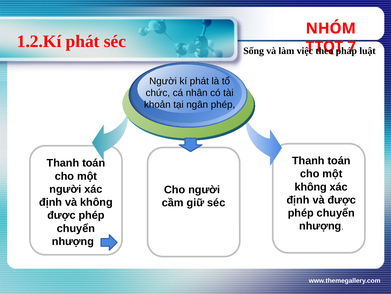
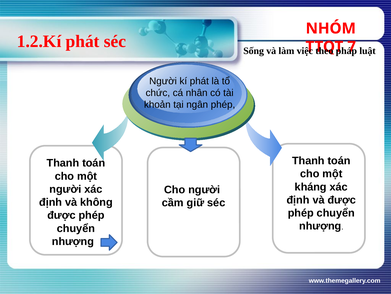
không at (311, 186): không -> kháng
